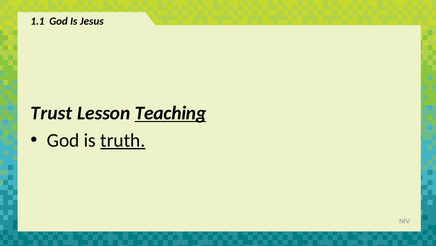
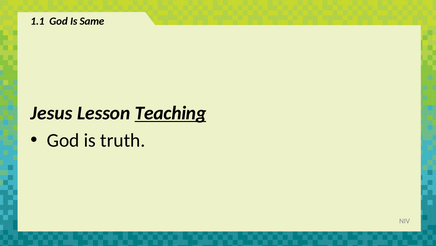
Jesus: Jesus -> Same
Trust: Trust -> Jesus
truth underline: present -> none
